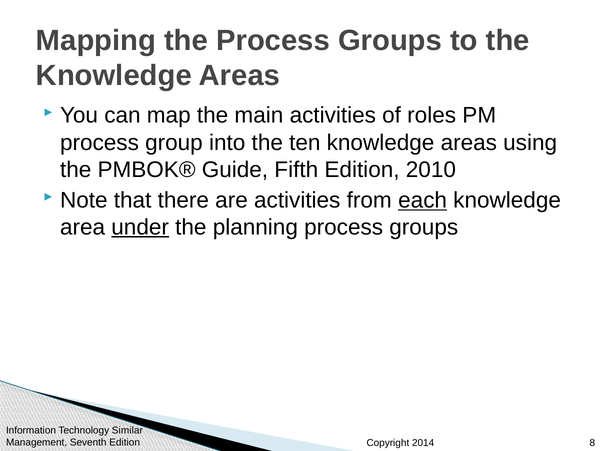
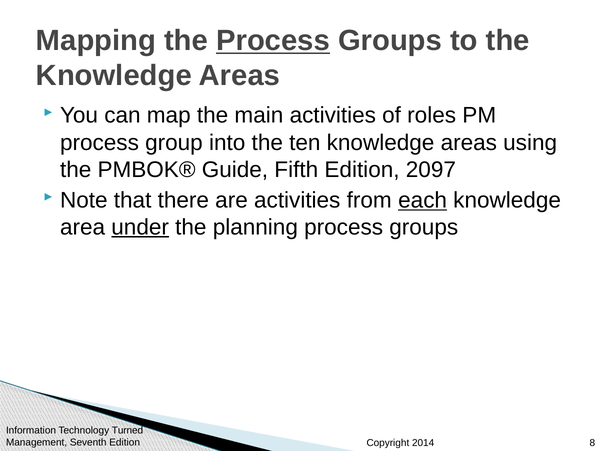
Process at (273, 41) underline: none -> present
2010: 2010 -> 2097
Similar: Similar -> Turned
